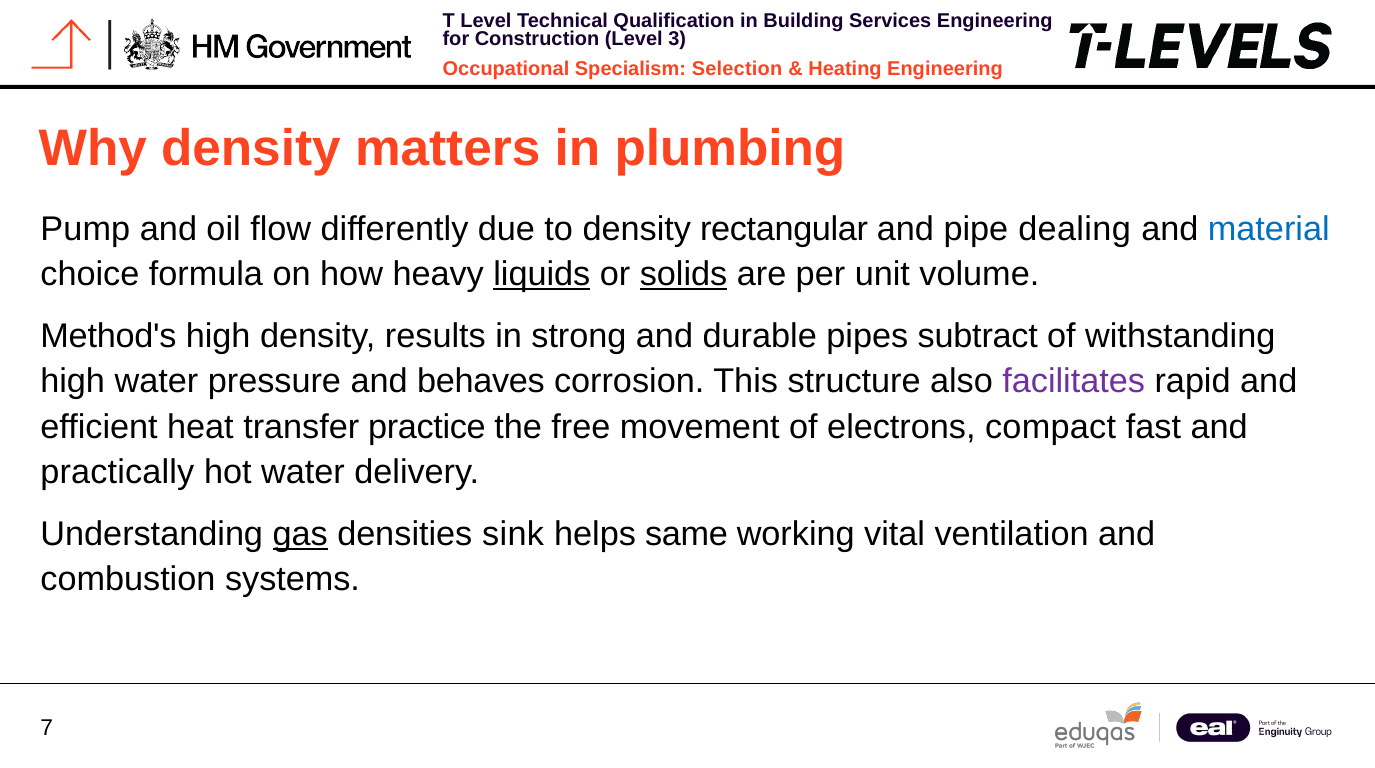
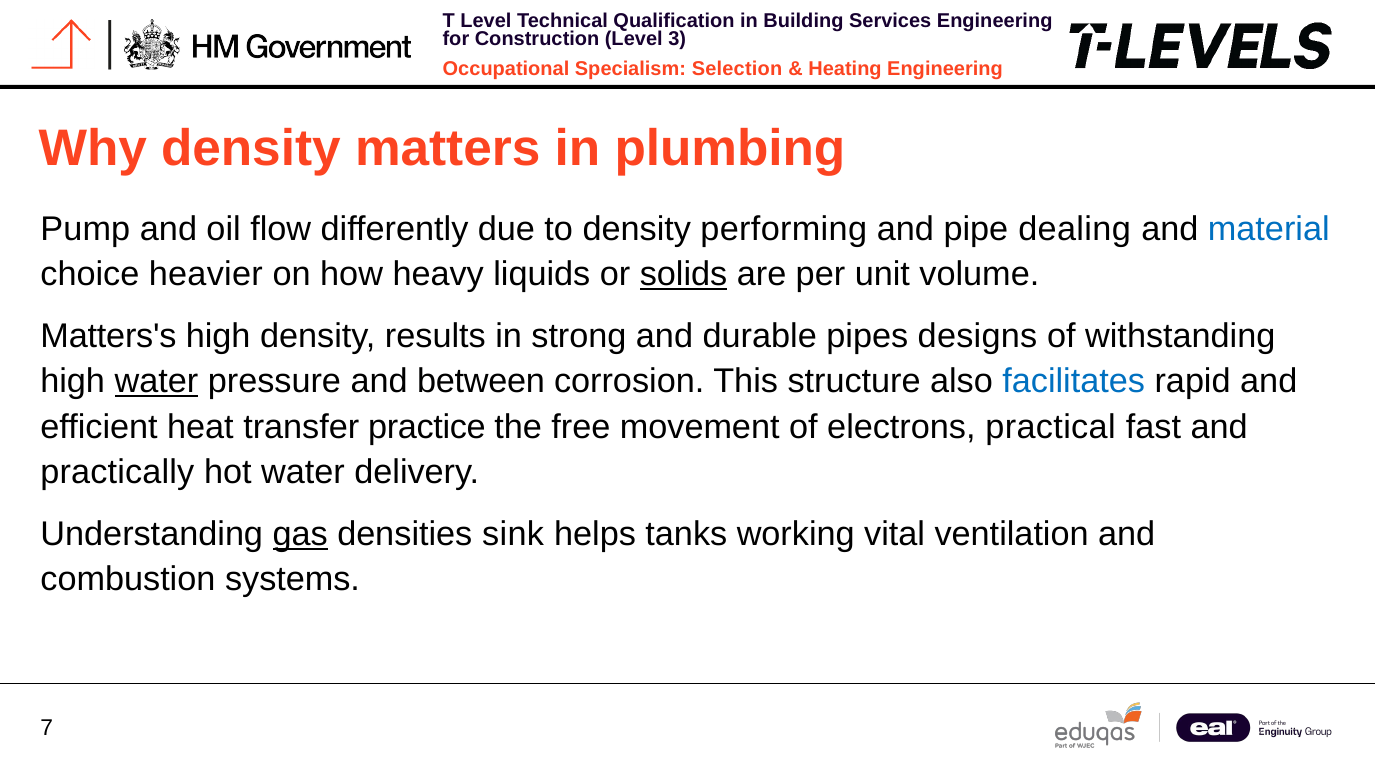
rectangular: rectangular -> performing
formula: formula -> heavier
liquids underline: present -> none
Method's: Method's -> Matters's
subtract: subtract -> designs
water at (156, 382) underline: none -> present
behaves: behaves -> between
facilitates colour: purple -> blue
compact: compact -> practical
same: same -> tanks
